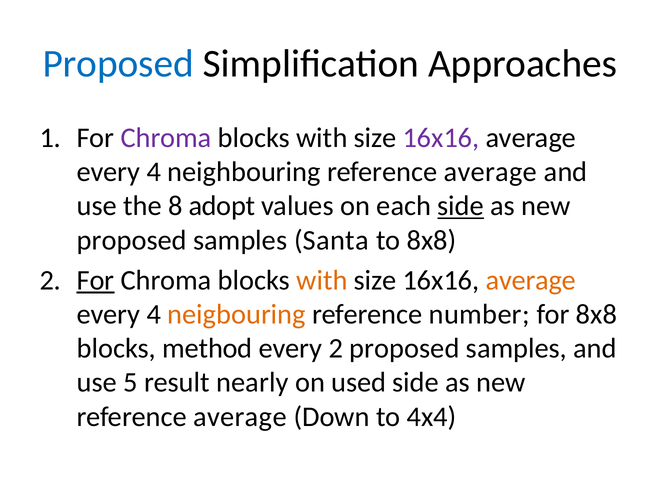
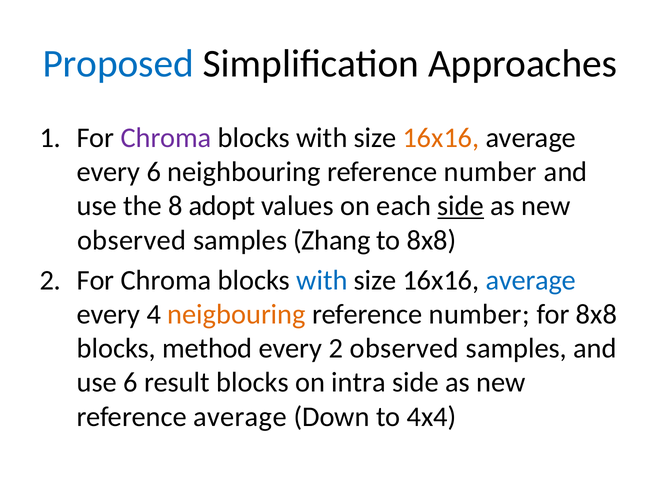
16x16 at (441, 138) colour: purple -> orange
4 at (154, 172): 4 -> 6
neighbouring reference average: average -> number
proposed at (132, 240): proposed -> observed
Santa: Santa -> Zhang
For at (96, 280) underline: present -> none
with at (322, 280) colour: orange -> blue
average at (531, 280) colour: orange -> blue
2 proposed: proposed -> observed
use 5: 5 -> 6
result nearly: nearly -> blocks
used: used -> intra
